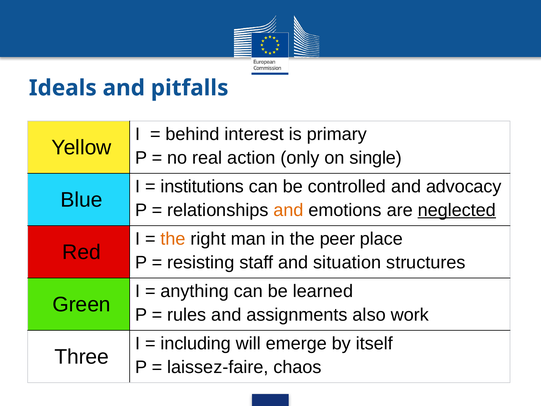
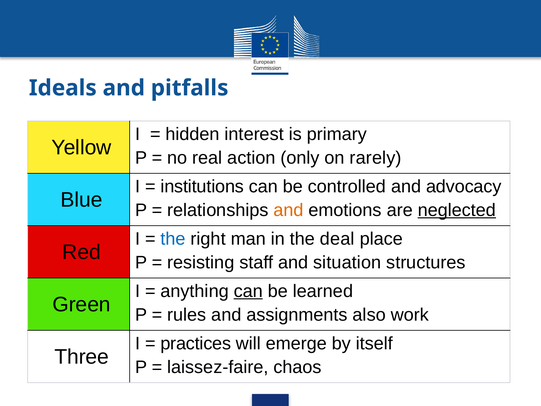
behind: behind -> hidden
single: single -> rarely
the at (173, 239) colour: orange -> blue
peer: peer -> deal
can at (248, 291) underline: none -> present
including: including -> practices
